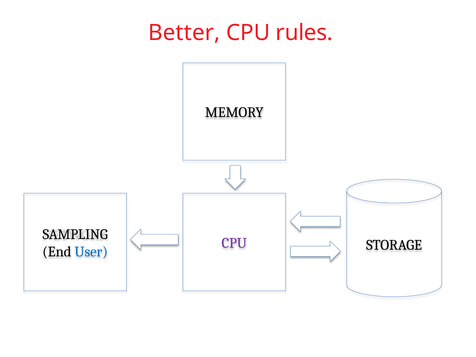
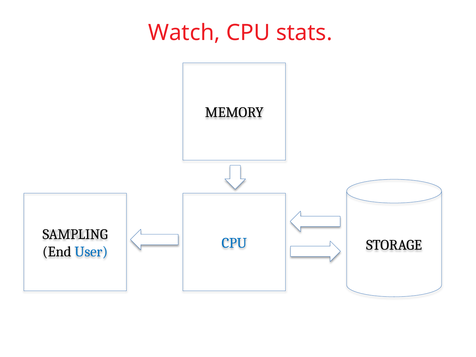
Better: Better -> Watch
rules: rules -> stats
CPU at (234, 243) colour: purple -> blue
